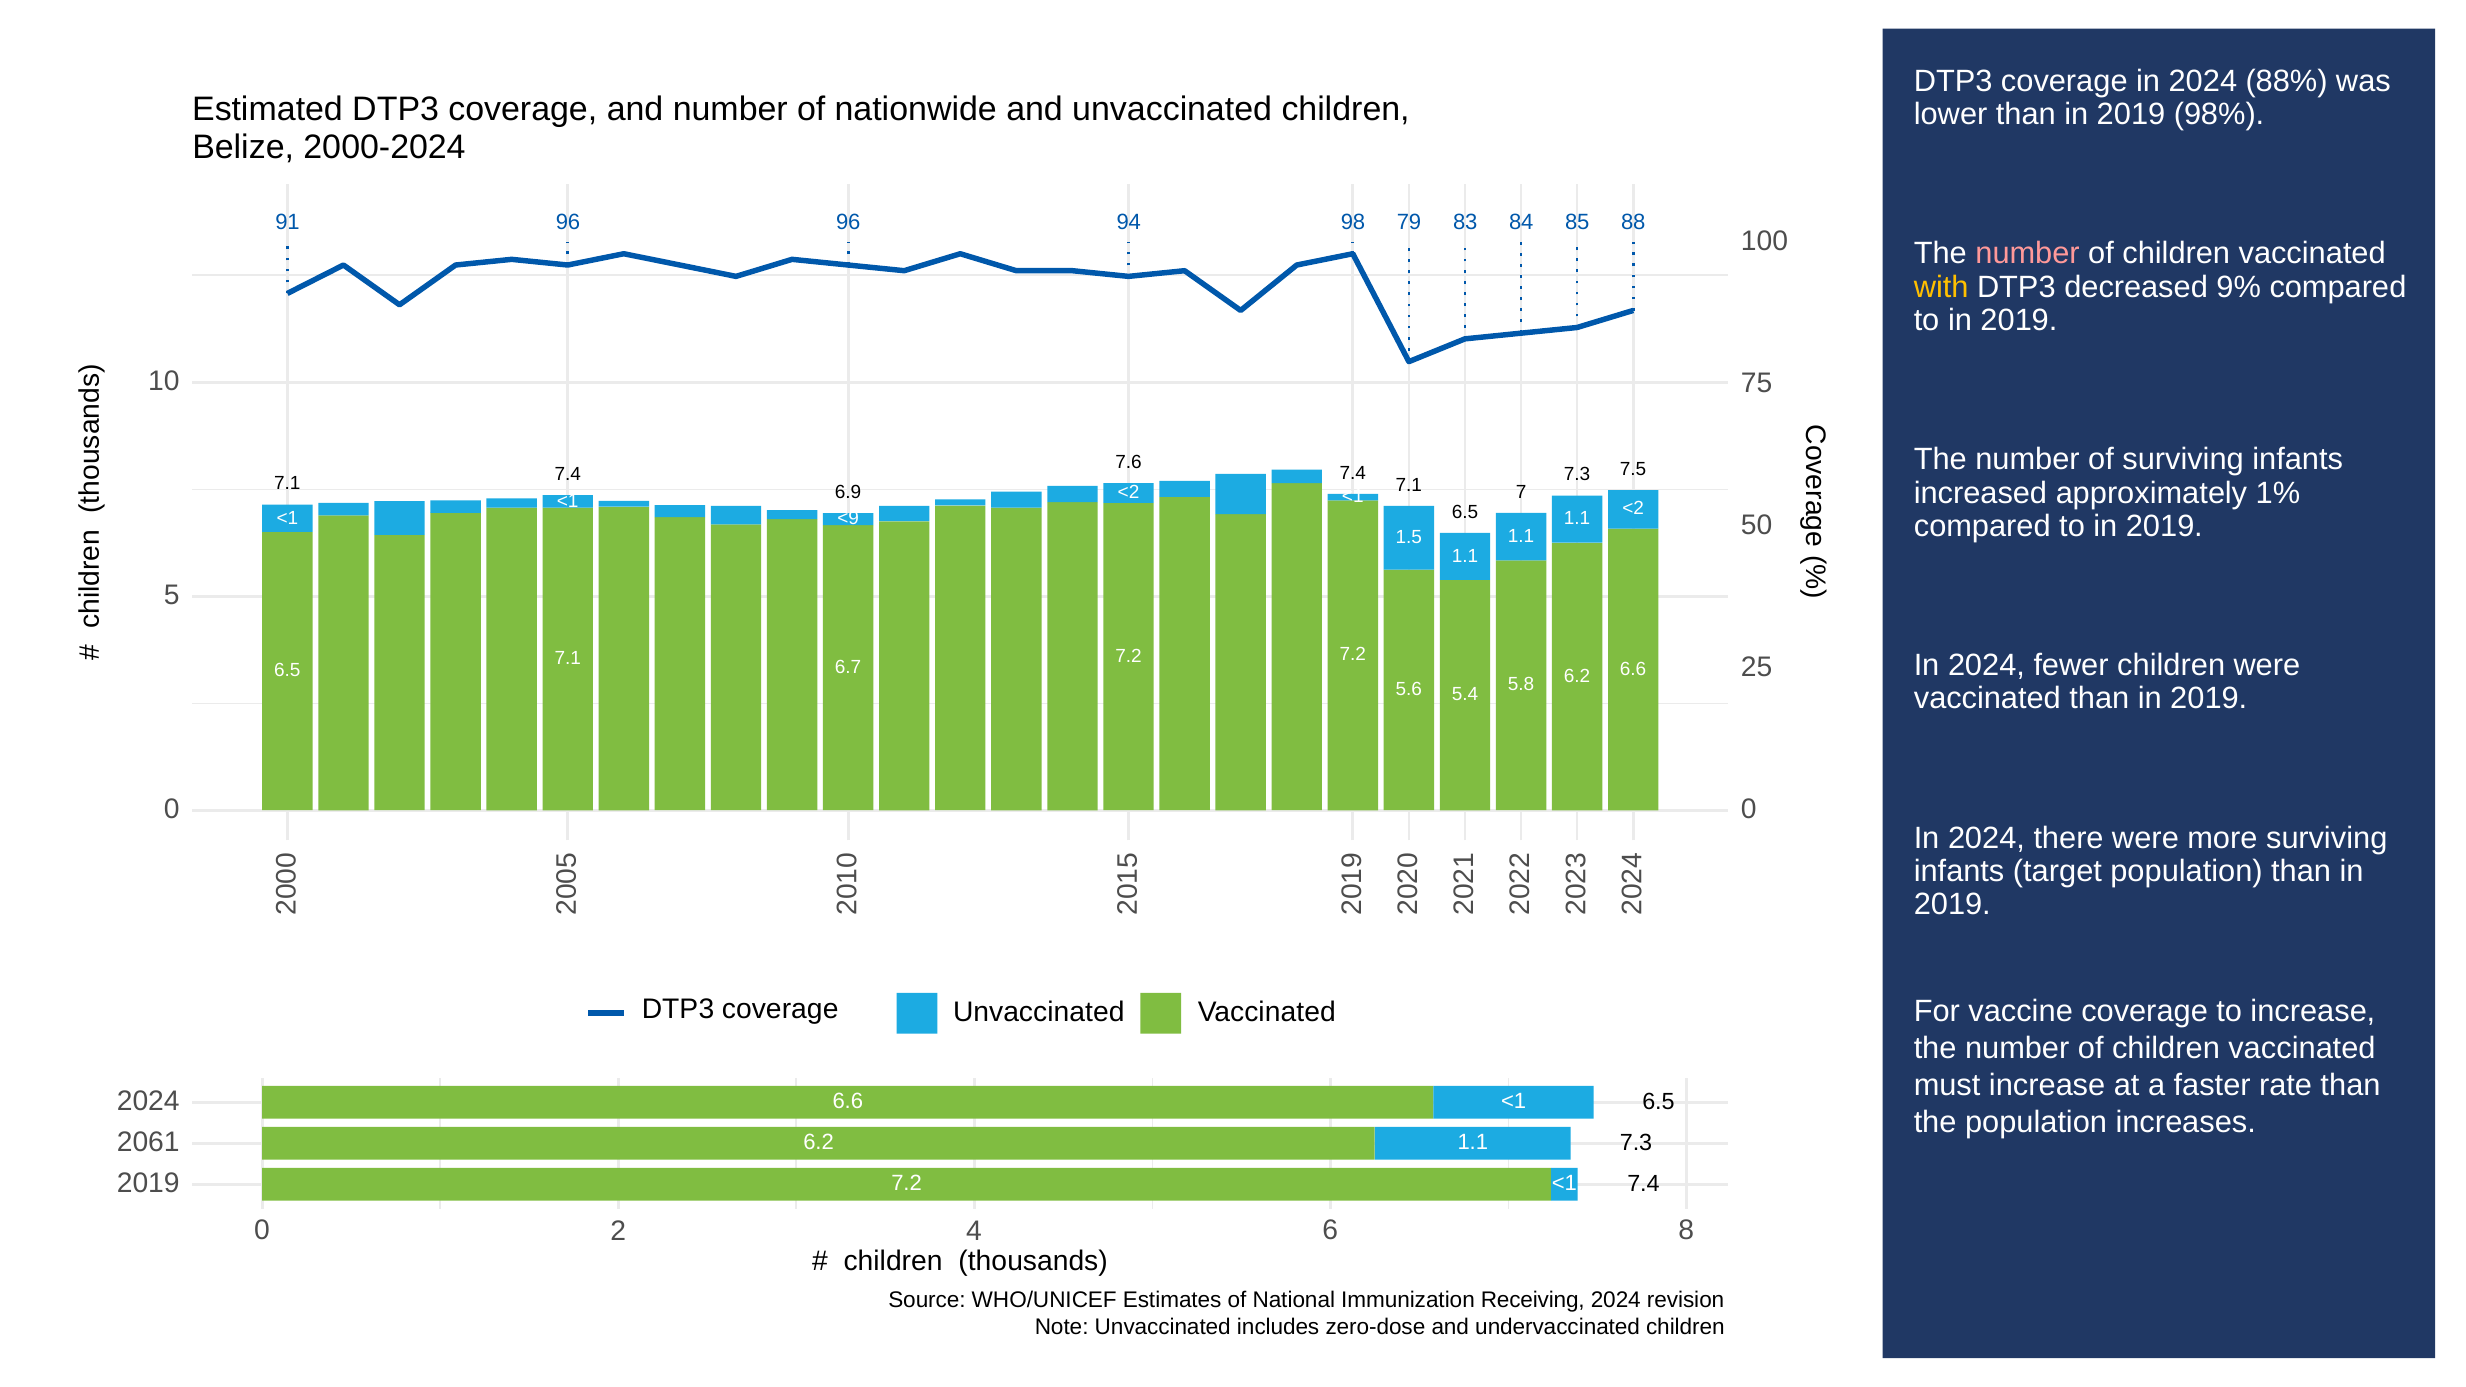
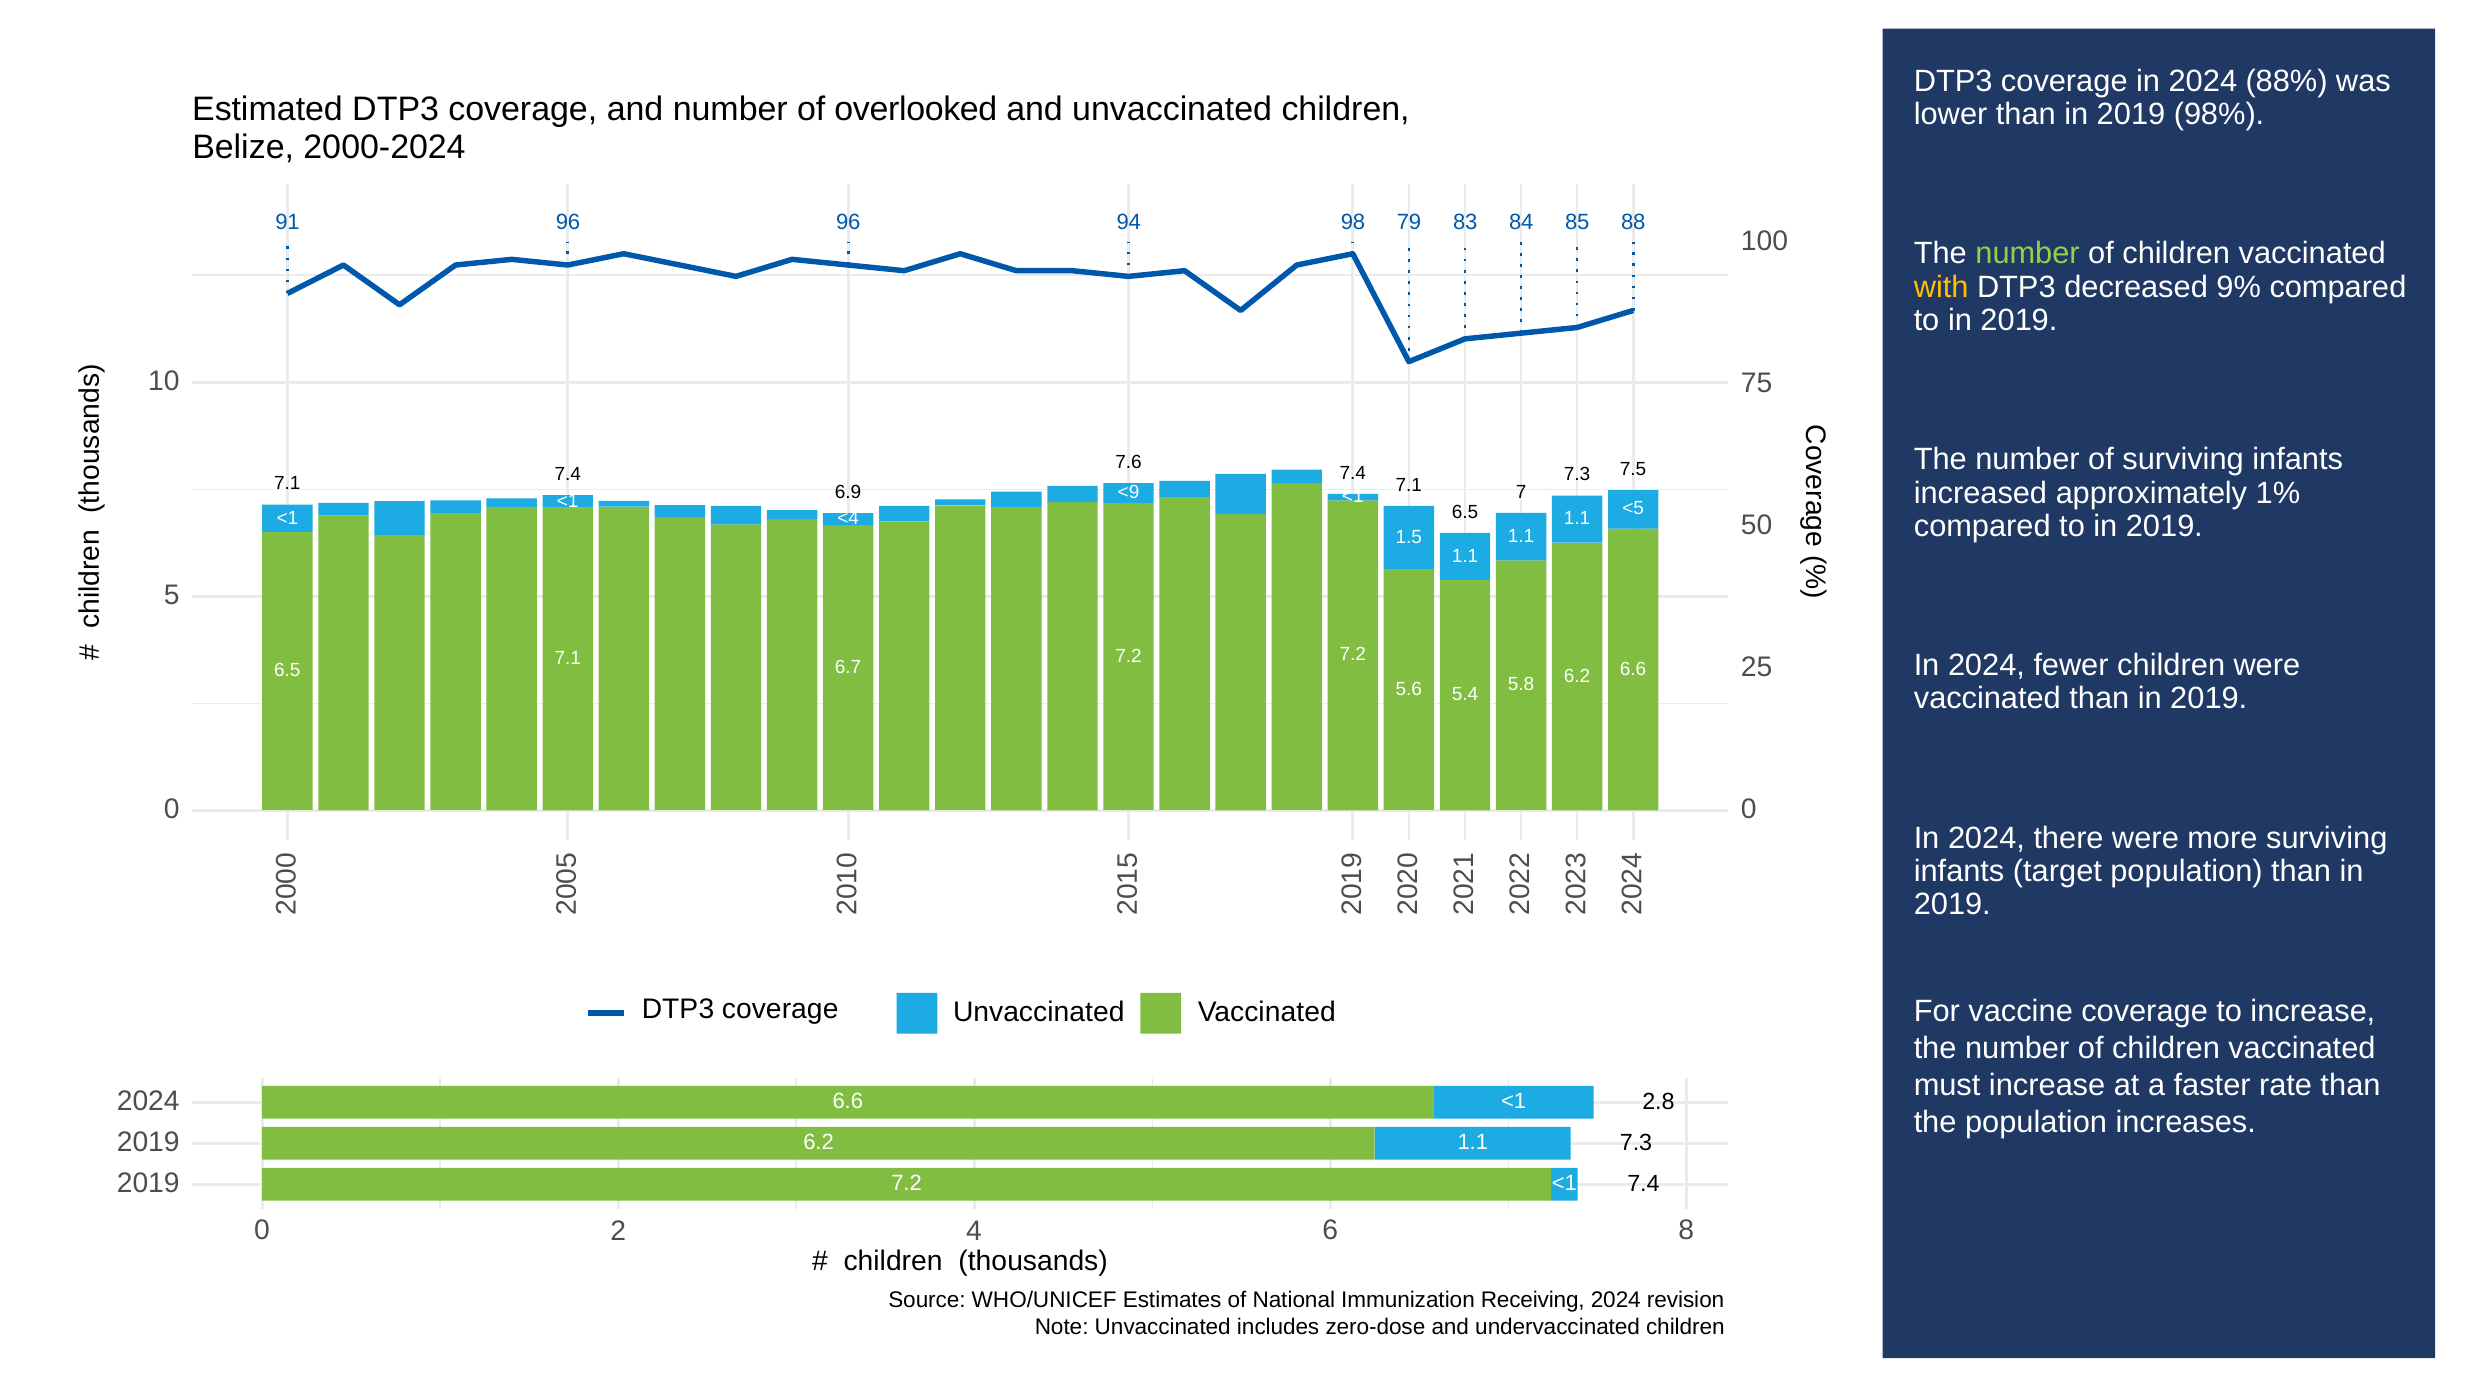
nationwide: nationwide -> overlooked
number at (2028, 254) colour: pink -> light green
<2 at (1129, 493): <2 -> <9
<2 at (1633, 509): <2 -> <5
<9: <9 -> <4
6.5 at (1658, 1102): 6.5 -> 2.8
2061 at (148, 1142): 2061 -> 2019
